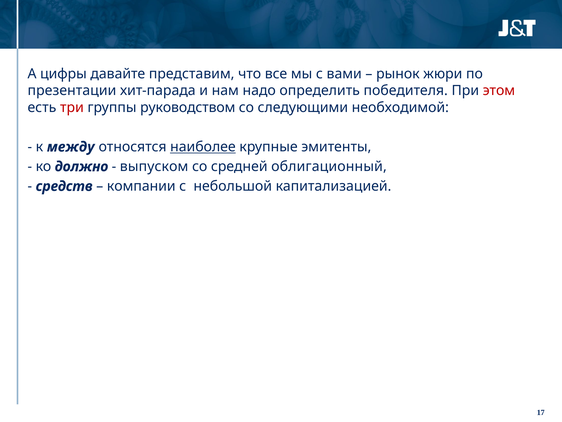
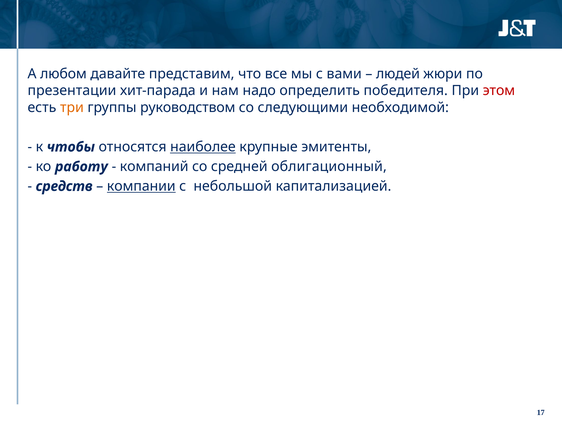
цифры: цифры -> любом
рынок: рынок -> людей
три colour: red -> orange
между: между -> чтобы
должно: должно -> работу
выпуском: выпуском -> компаний
компании underline: none -> present
